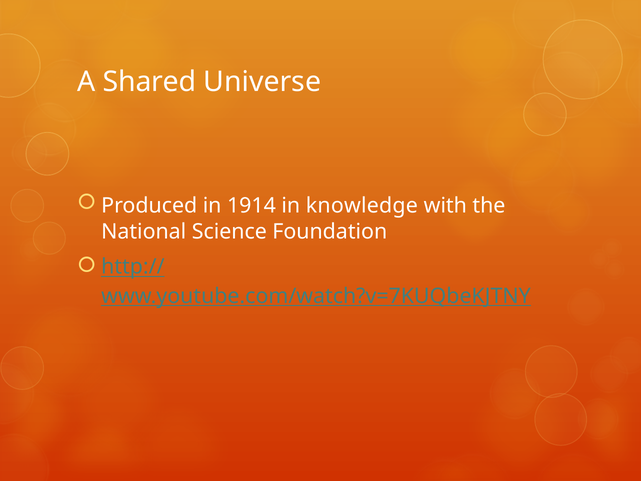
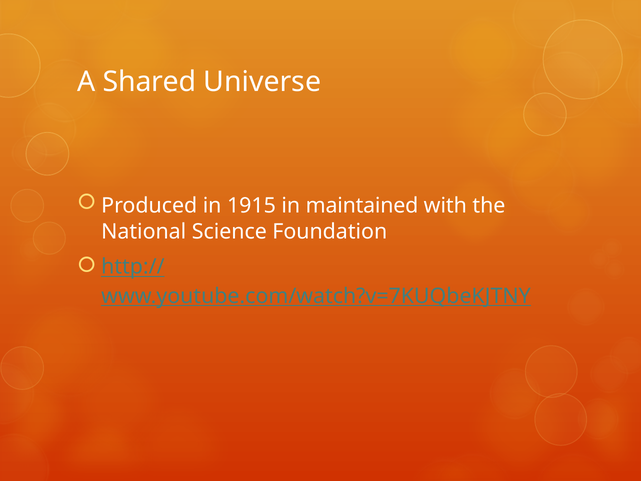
1914: 1914 -> 1915
knowledge: knowledge -> maintained
